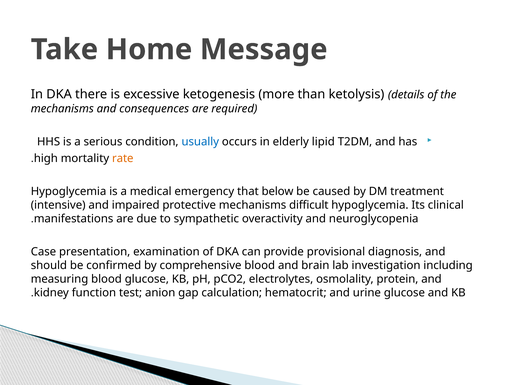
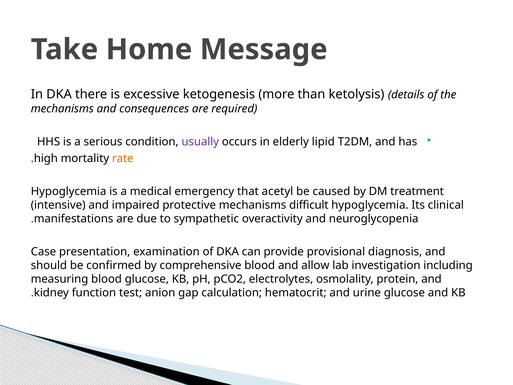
usually colour: blue -> purple
below: below -> acetyl
brain: brain -> allow
